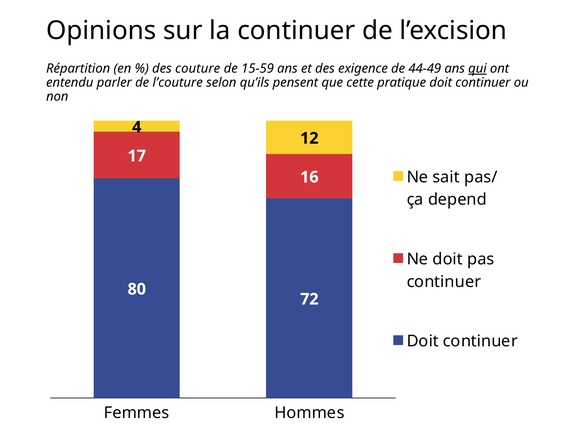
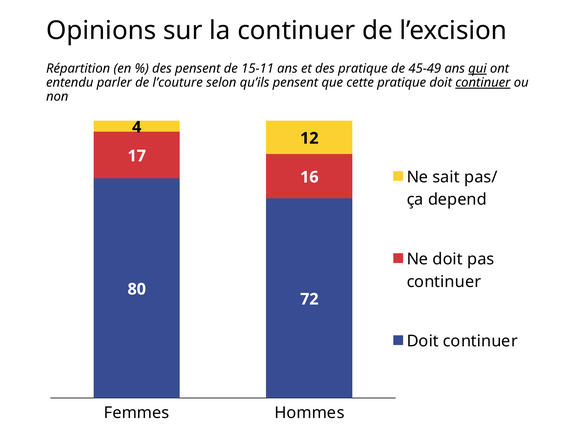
des couture: couture -> pensent
15-59: 15-59 -> 15-11
des exigence: exigence -> pratique
44-49: 44-49 -> 45-49
continuer at (483, 83) underline: none -> present
